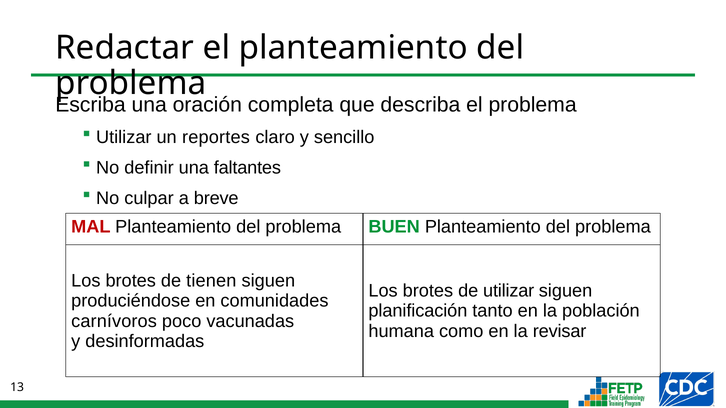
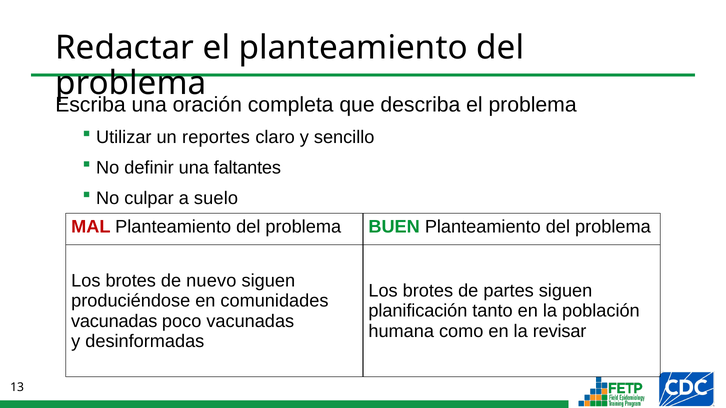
breve: breve -> suelo
tienen: tienen -> nuevo
de utilizar: utilizar -> partes
carnívoros at (114, 321): carnívoros -> vacunadas
